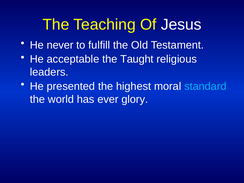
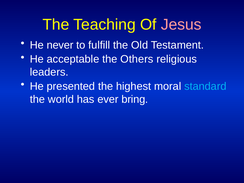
Jesus colour: white -> pink
Taught: Taught -> Others
glory: glory -> bring
